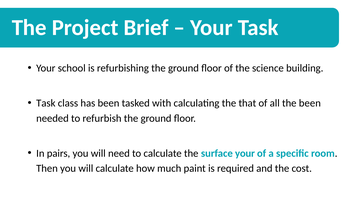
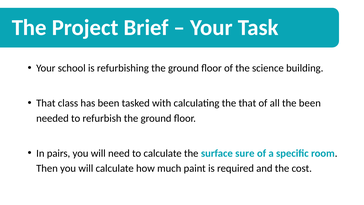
Task at (46, 103): Task -> That
surface your: your -> sure
